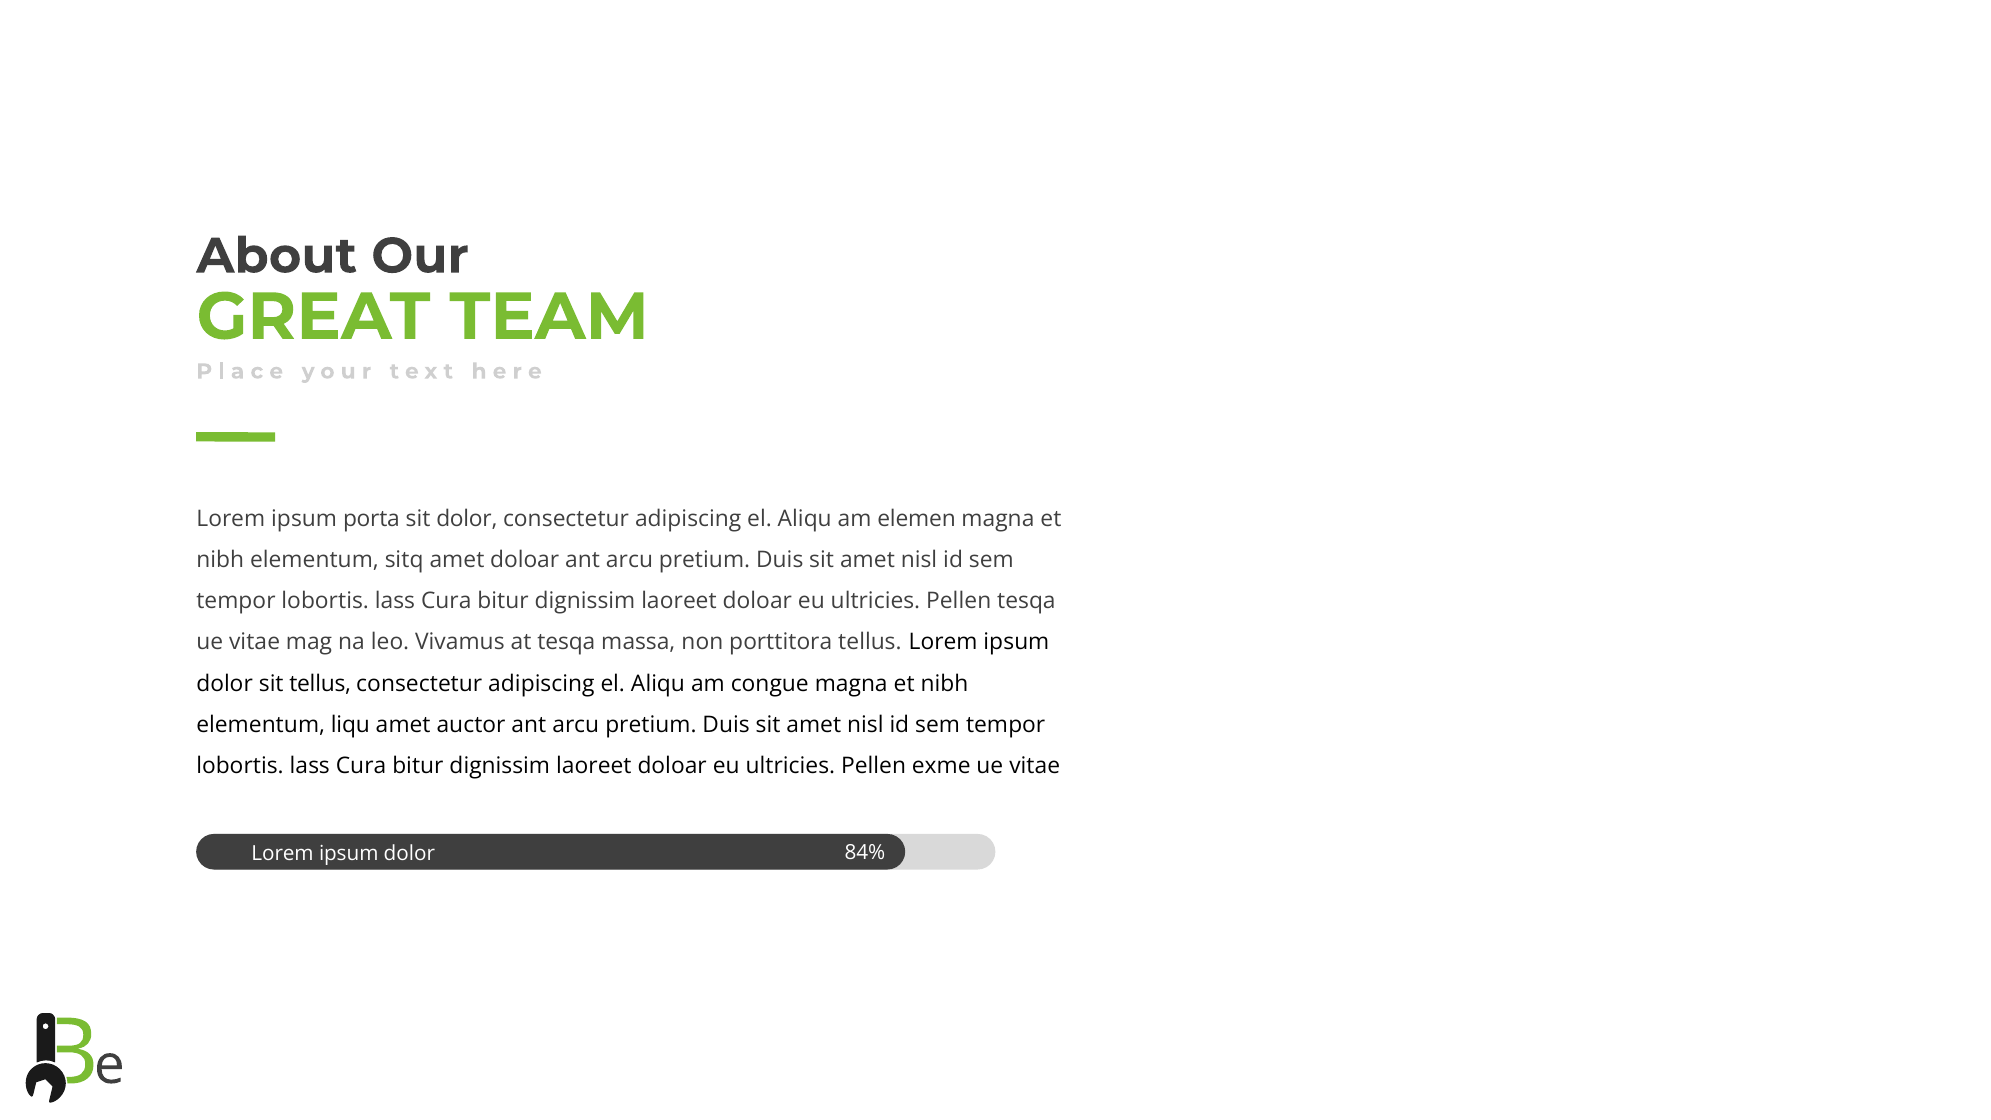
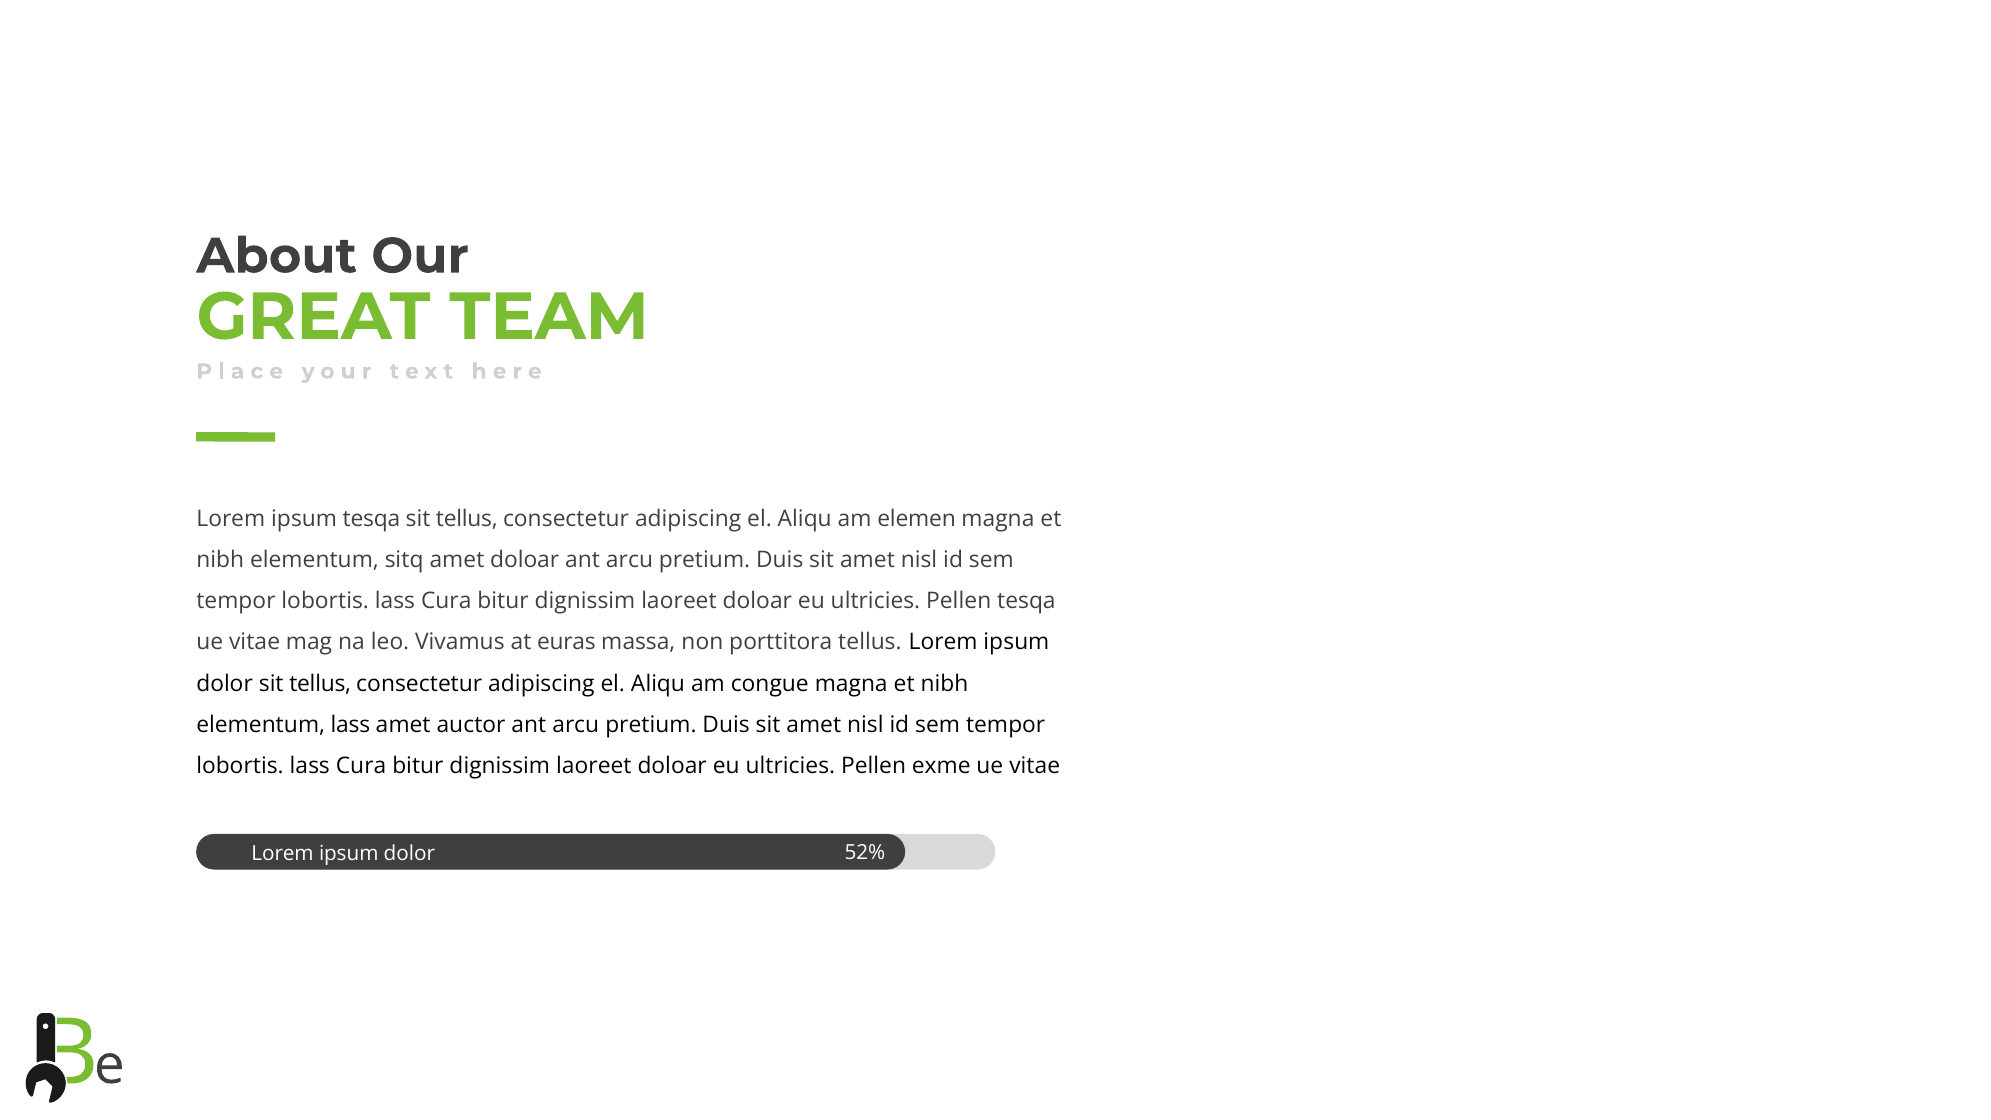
ipsum porta: porta -> tesqa
dolor at (467, 519): dolor -> tellus
at tesqa: tesqa -> euras
elementum liqu: liqu -> lass
84%: 84% -> 52%
